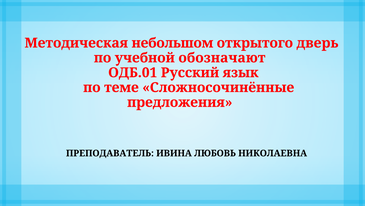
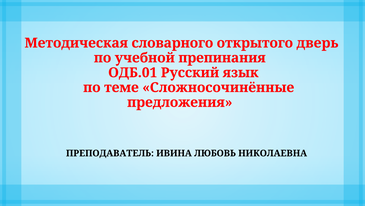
небольшом: небольшом -> словарного
обозначают: обозначают -> препинания
